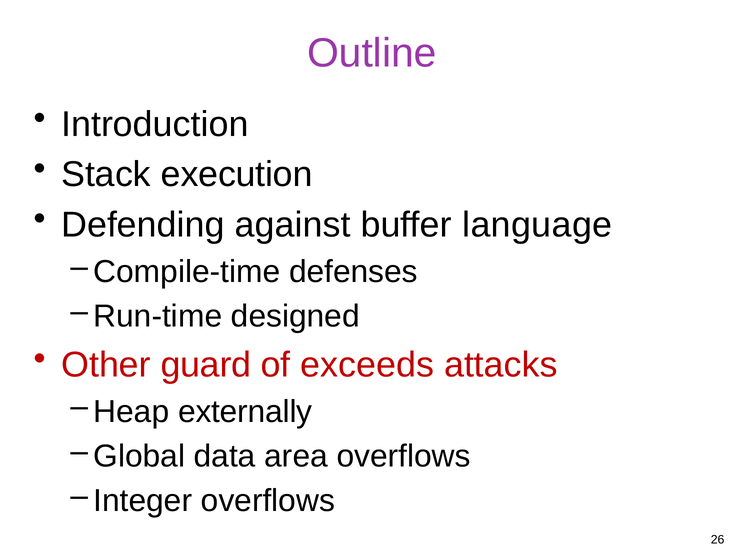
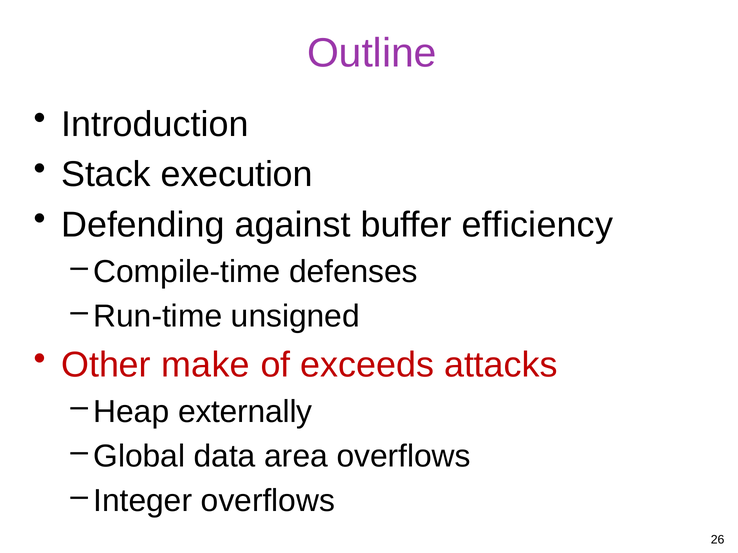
language: language -> efficiency
designed: designed -> unsigned
guard: guard -> make
